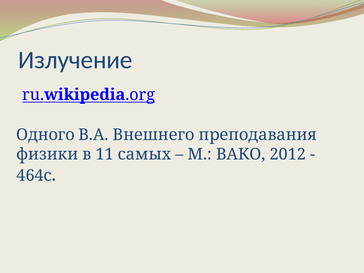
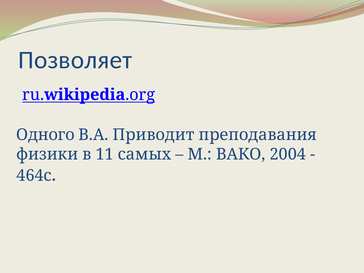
Излучение: Излучение -> Позволяет
Внешнего: Внешнего -> Приводит
2012: 2012 -> 2004
